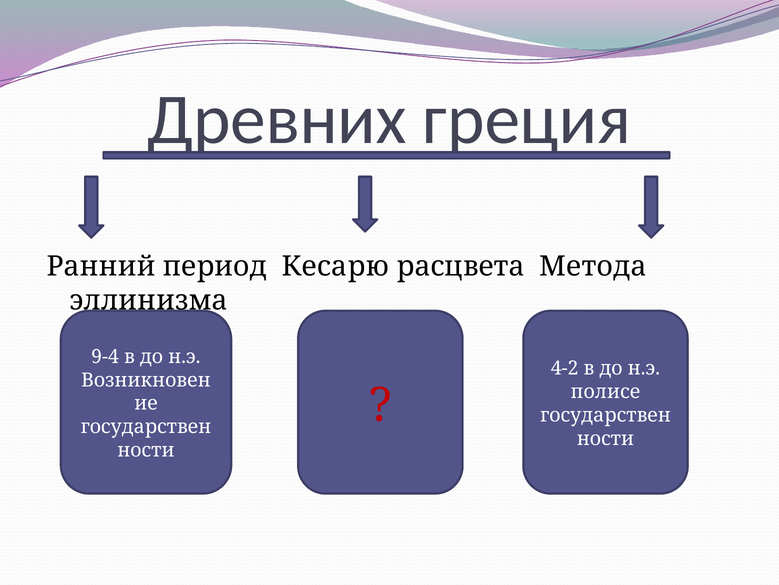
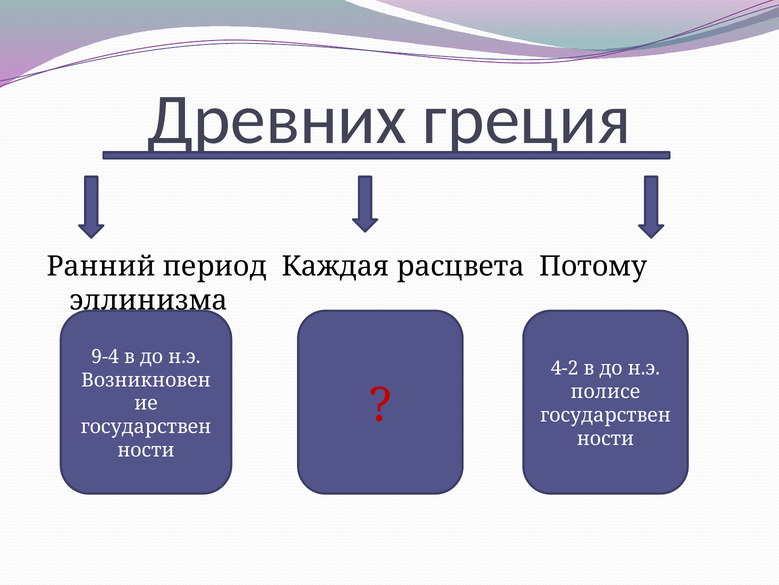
Кесарю: Кесарю -> Каждая
Метода: Метода -> Потому
